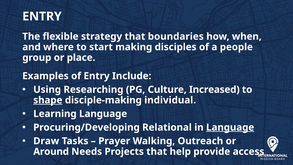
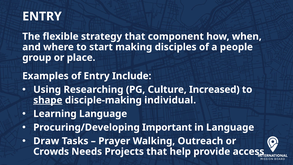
boundaries: boundaries -> component
Relational: Relational -> Important
Language at (230, 127) underline: present -> none
Around: Around -> Crowds
